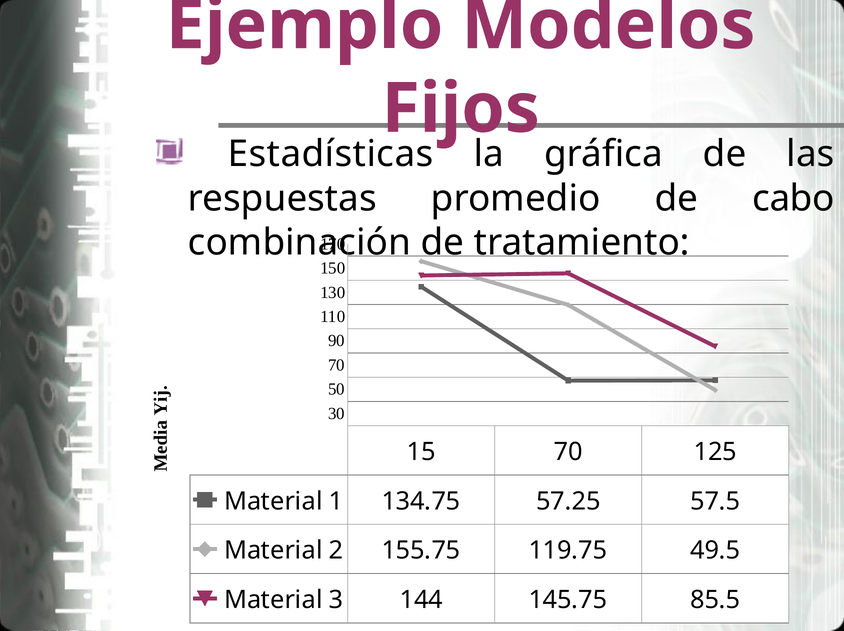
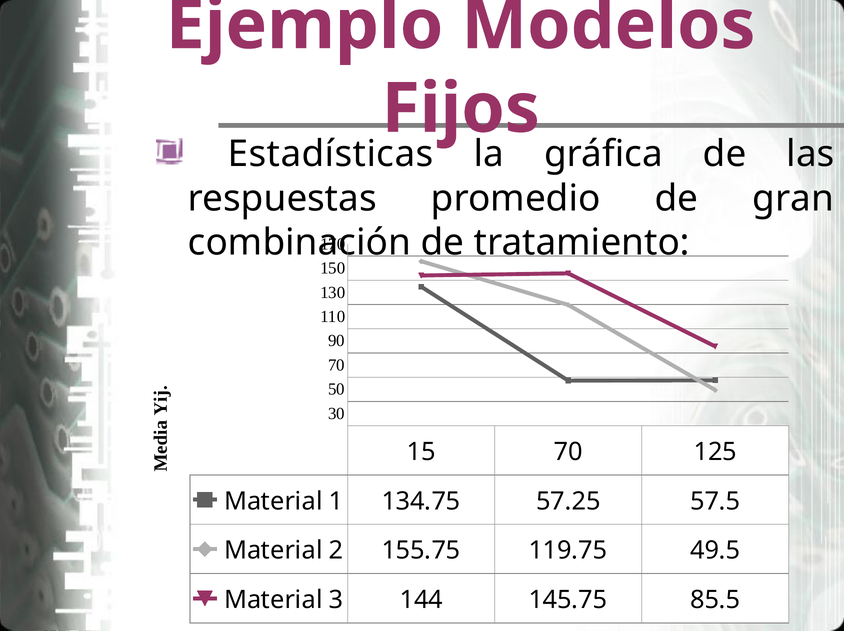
cabo: cabo -> gran
